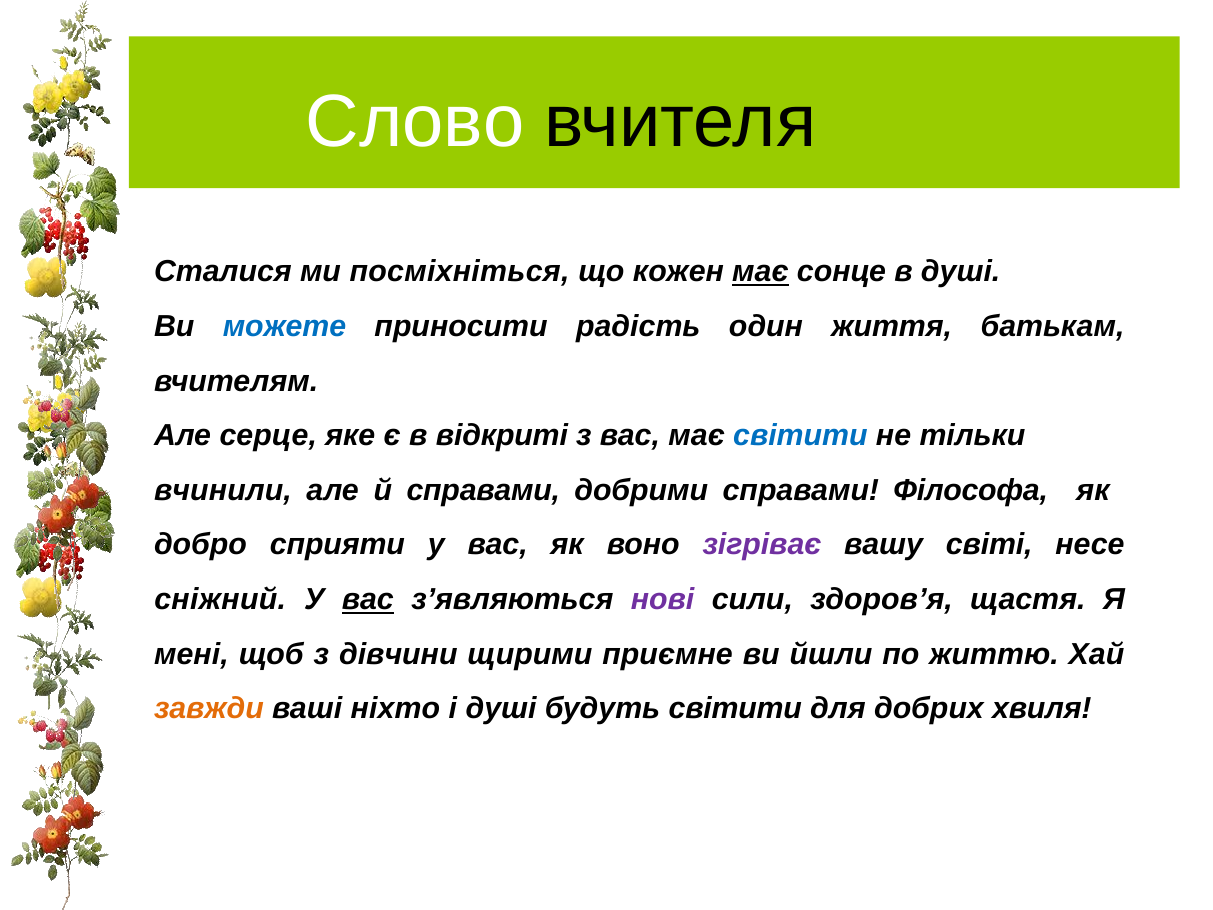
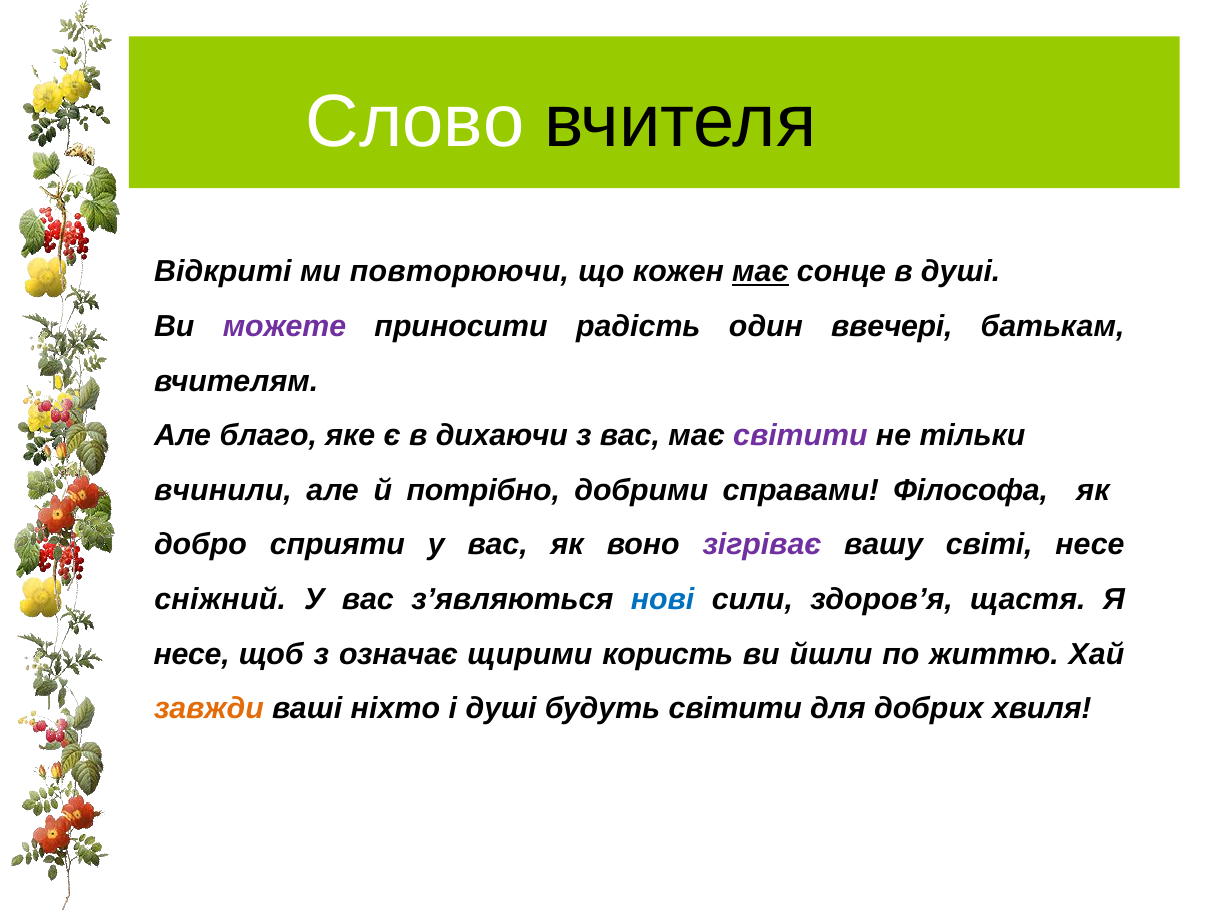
Сталися: Сталися -> Відкриті
посміхніться: посміхніться -> повторюючи
можете colour: blue -> purple
життя: життя -> ввечері
серце: серце -> благо
відкриті: відкриті -> дихаючи
світити at (800, 436) colour: blue -> purple
й справами: справами -> потрібно
вас at (368, 599) underline: present -> none
нові colour: purple -> blue
мені at (191, 654): мені -> несе
дівчини: дівчини -> означає
приємне: приємне -> користь
